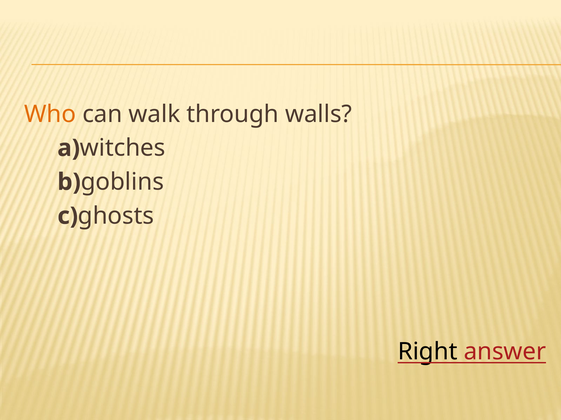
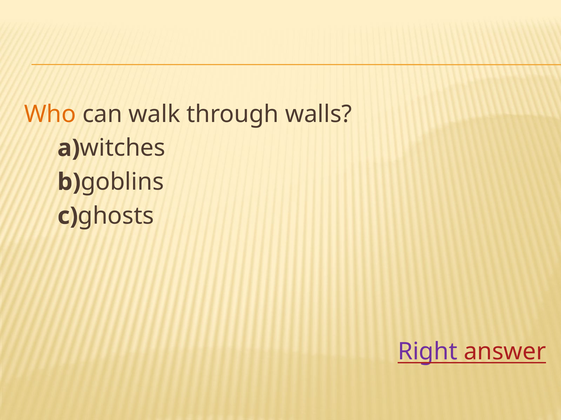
Right colour: black -> purple
